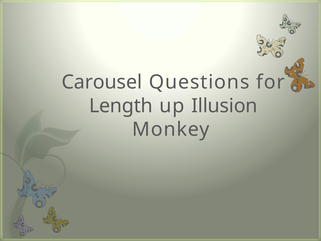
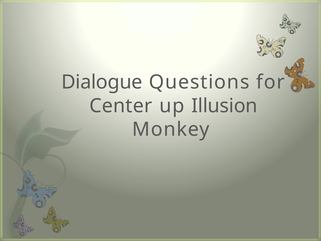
Carousel: Carousel -> Dialogue
Length: Length -> Center
